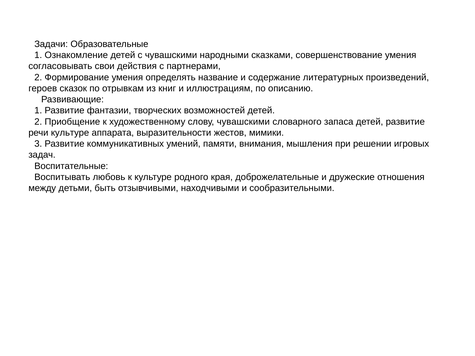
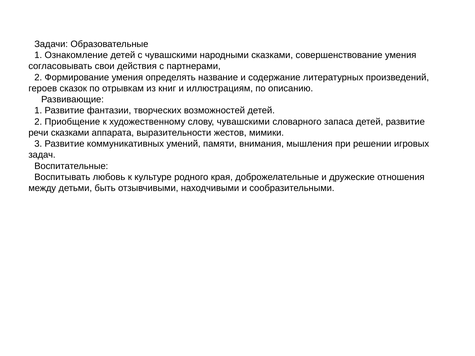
речи культуре: культуре -> сказками
